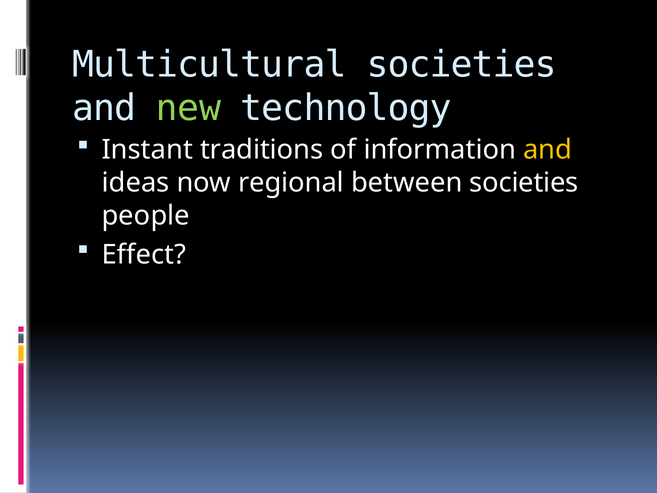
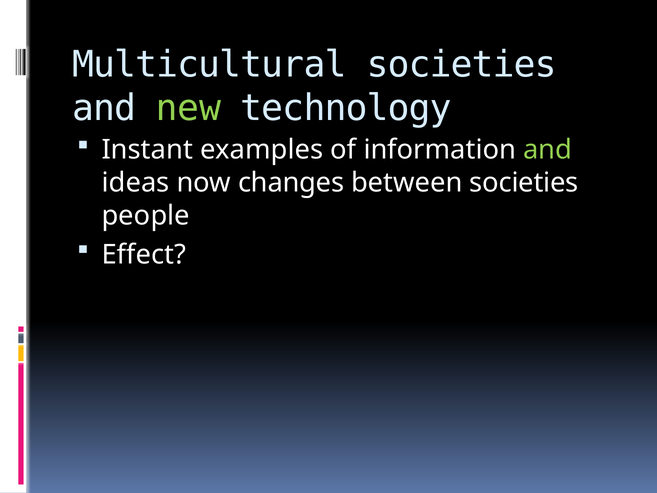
traditions: traditions -> examples
and at (548, 150) colour: yellow -> light green
regional: regional -> changes
